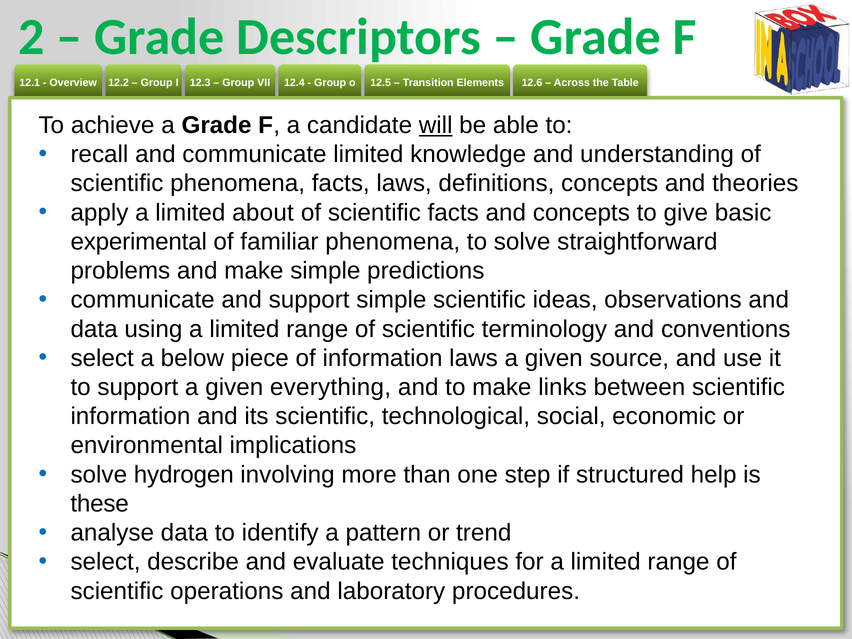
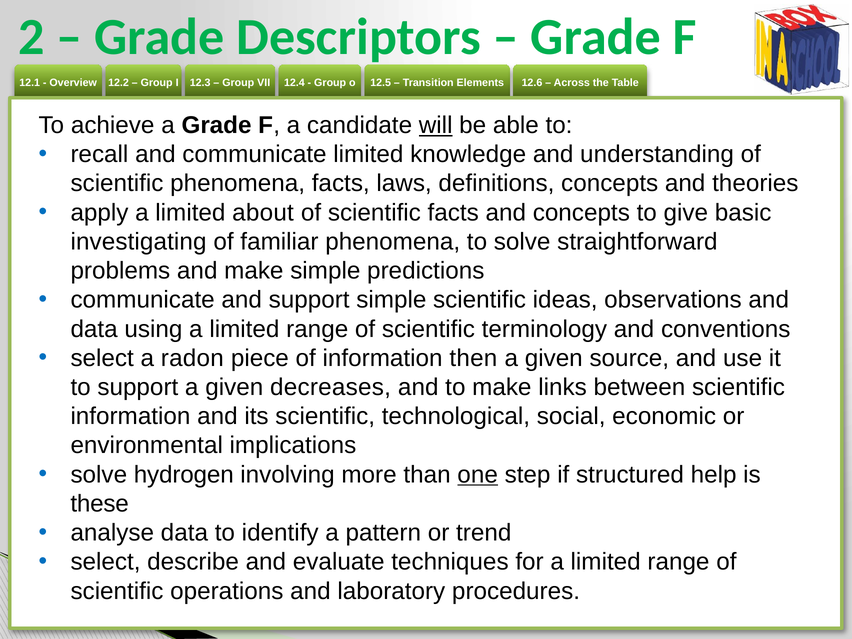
experimental: experimental -> investigating
below: below -> radon
information laws: laws -> then
everything: everything -> decreases
one underline: none -> present
